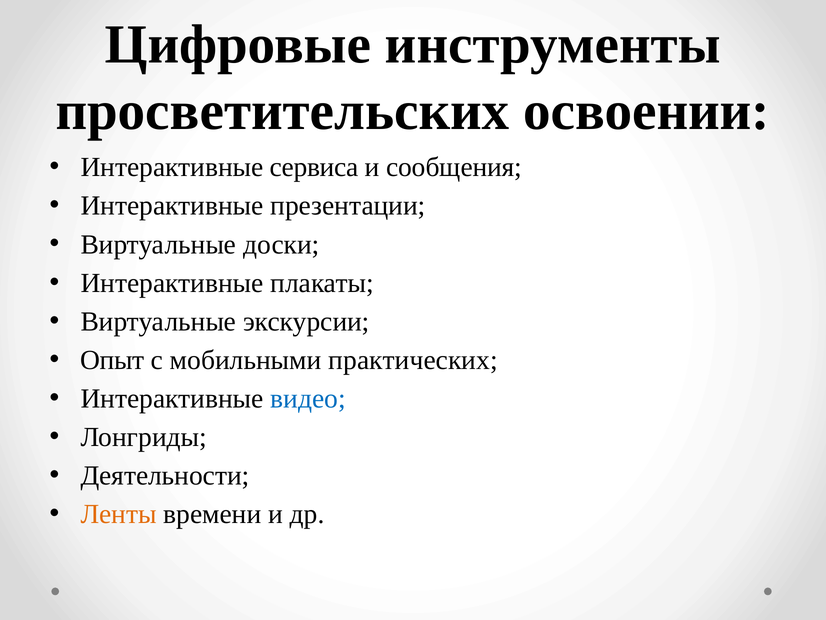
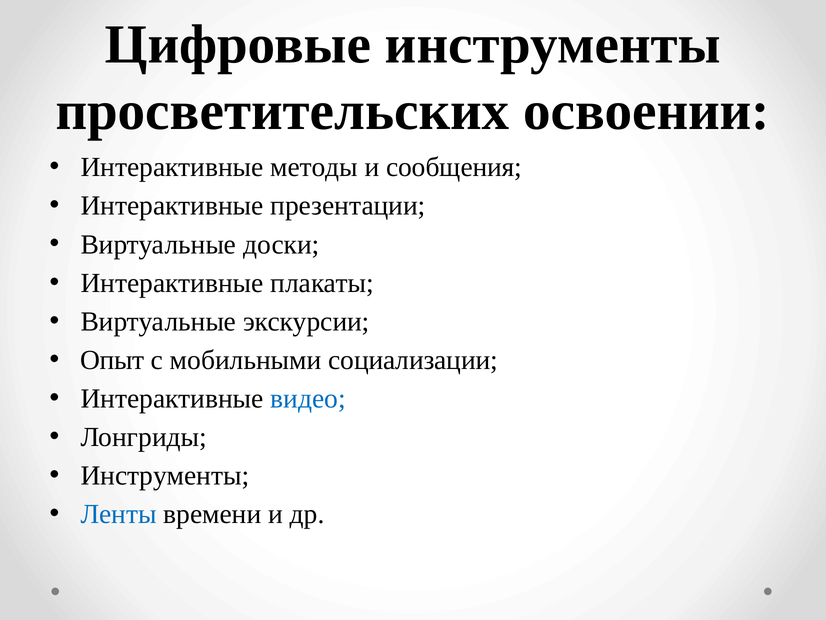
сервиса: сервиса -> методы
практических: практических -> социализации
Деятельности at (165, 475): Деятельности -> Инструменты
Ленты colour: orange -> blue
